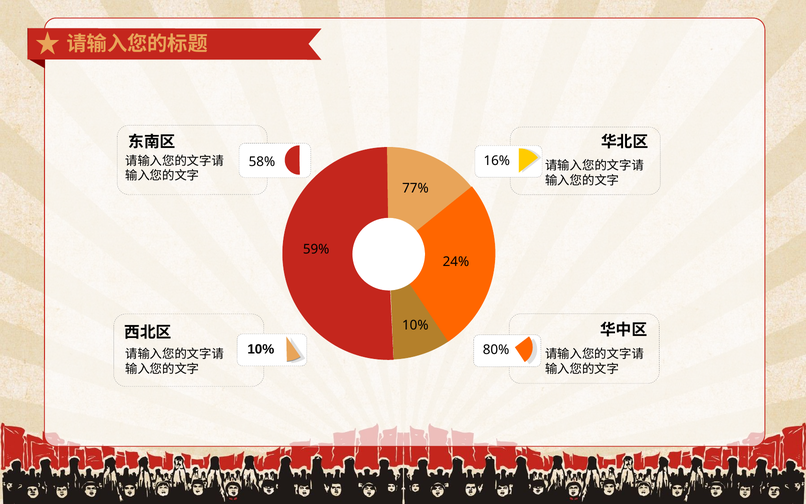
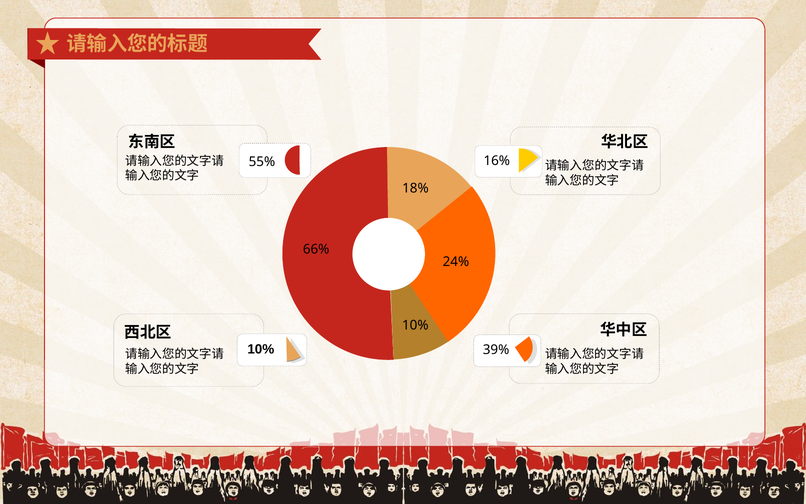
58%: 58% -> 55%
77%: 77% -> 18%
59%: 59% -> 66%
80%: 80% -> 39%
